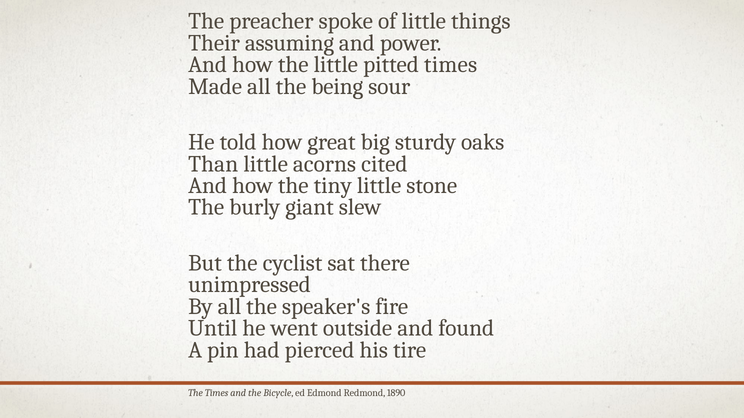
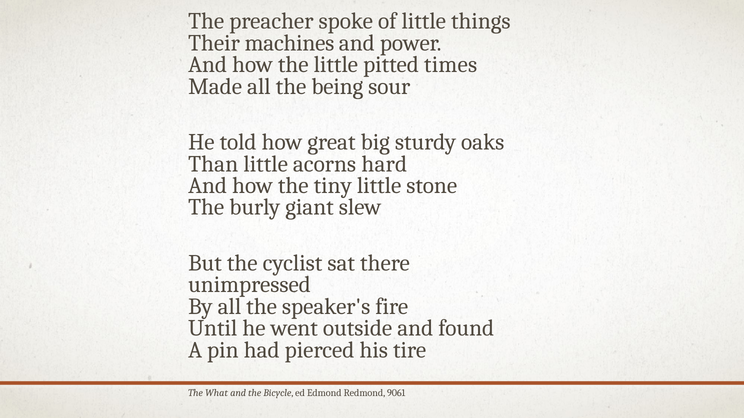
assuming: assuming -> machines
cited: cited -> hard
The Times: Times -> What
1890: 1890 -> 9061
